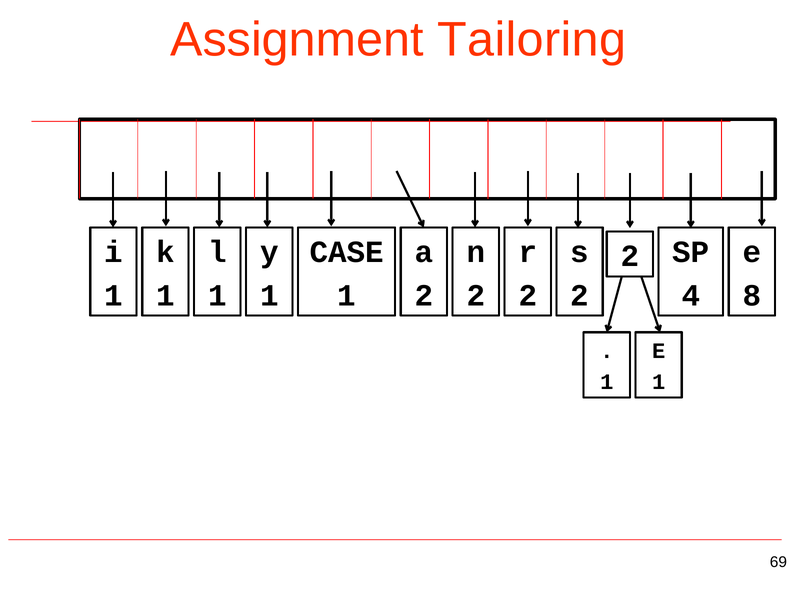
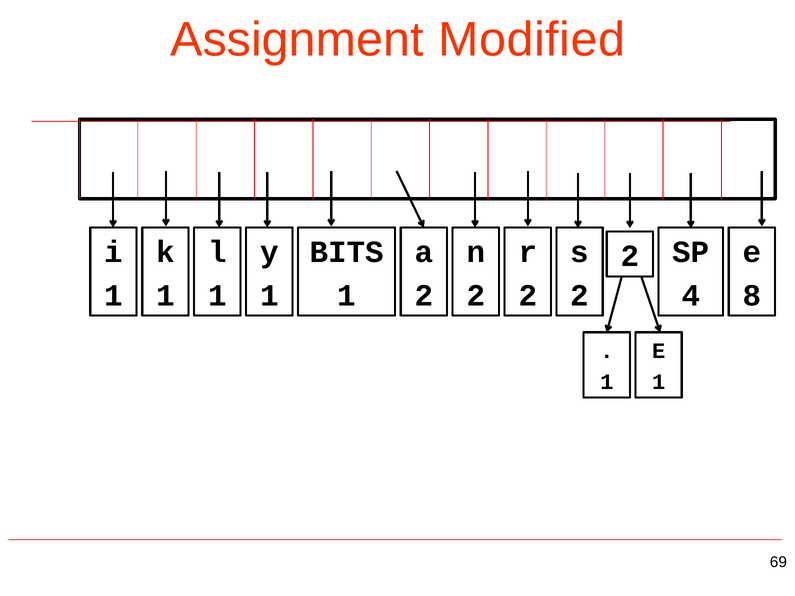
Tailoring: Tailoring -> Modified
CASE: CASE -> BITS
